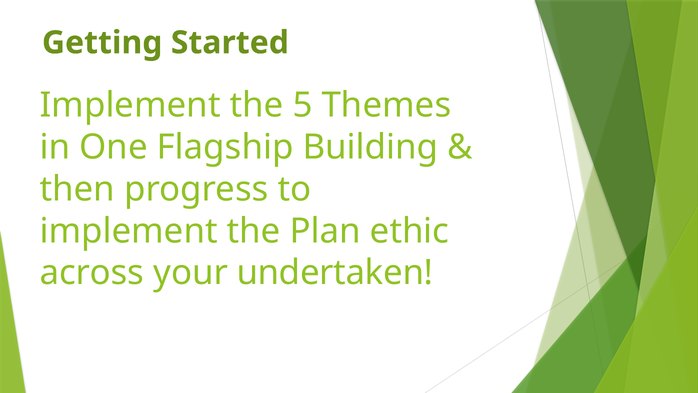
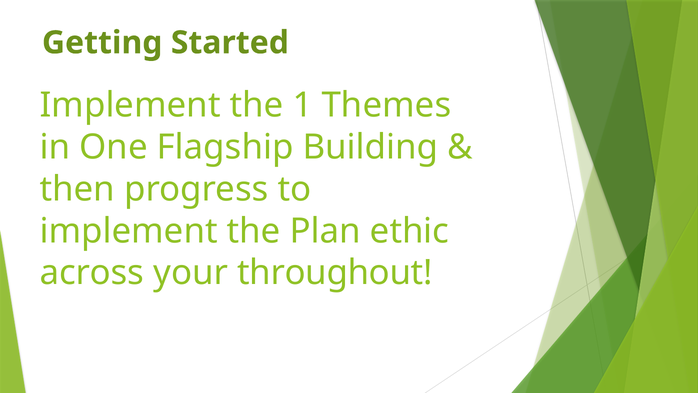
5: 5 -> 1
undertaken: undertaken -> throughout
